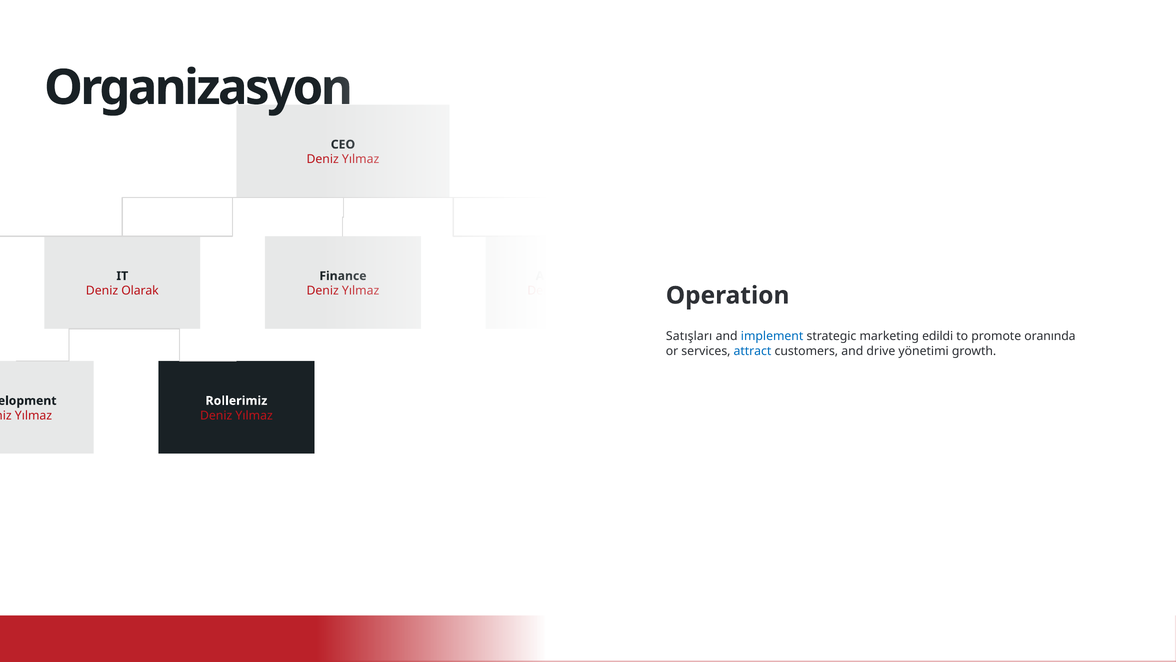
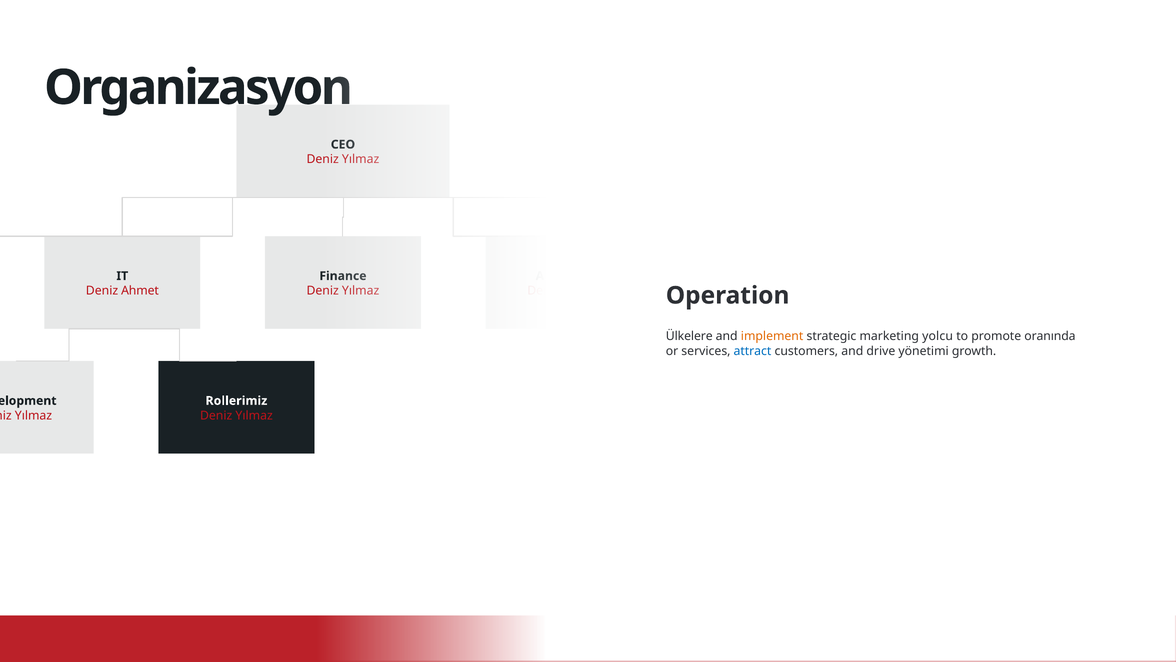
Olarak: Olarak -> Ahmet
Satışları: Satışları -> Ülkelere
implement colour: blue -> orange
edildi: edildi -> yolcu
